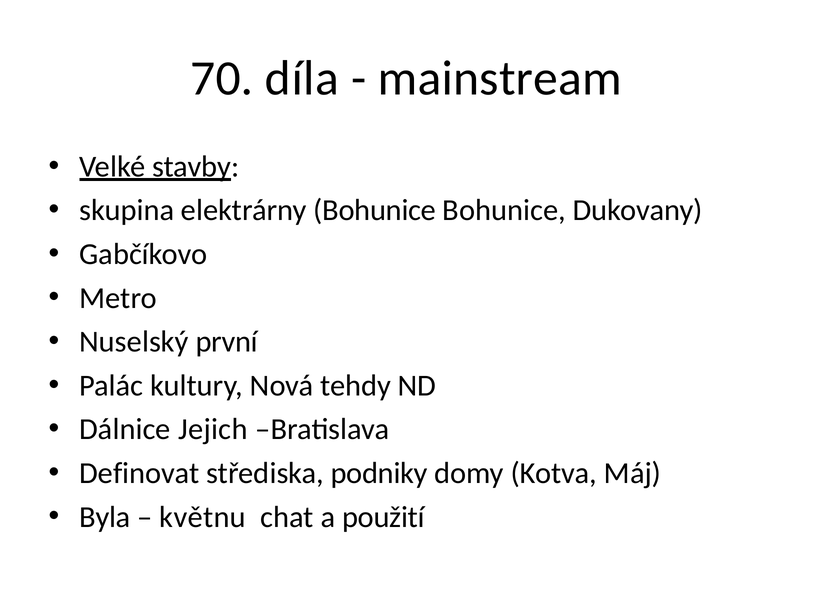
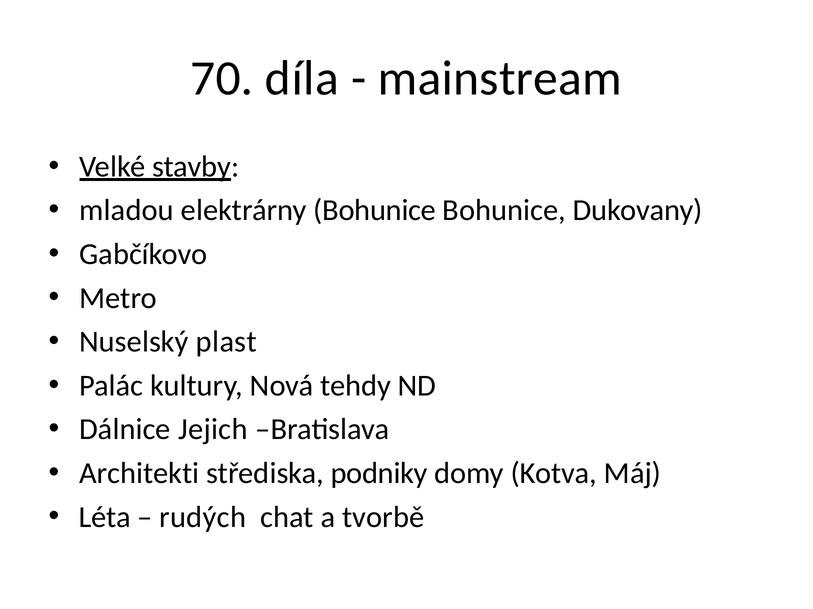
skupina: skupina -> mladou
první: první -> plast
Definovat: Definovat -> Architekti
Byla: Byla -> Léta
květnu: květnu -> rudých
použití: použití -> tvorbě
